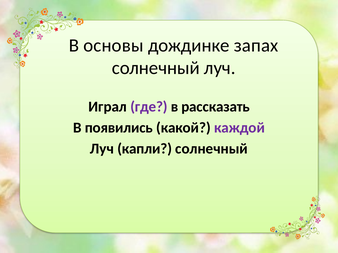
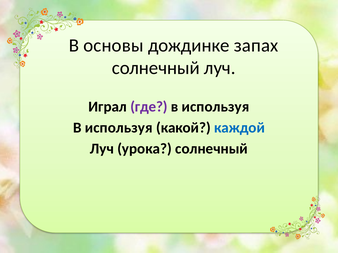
рассказать at (216, 107): рассказать -> используя
появились at (119, 128): появились -> используя
каждой colour: purple -> blue
капли: капли -> урока
